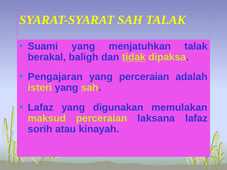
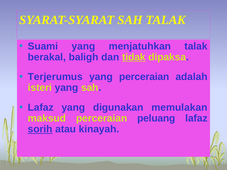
Pengajaran: Pengajaran -> Terjerumus
laksana: laksana -> peluang
sorih underline: none -> present
